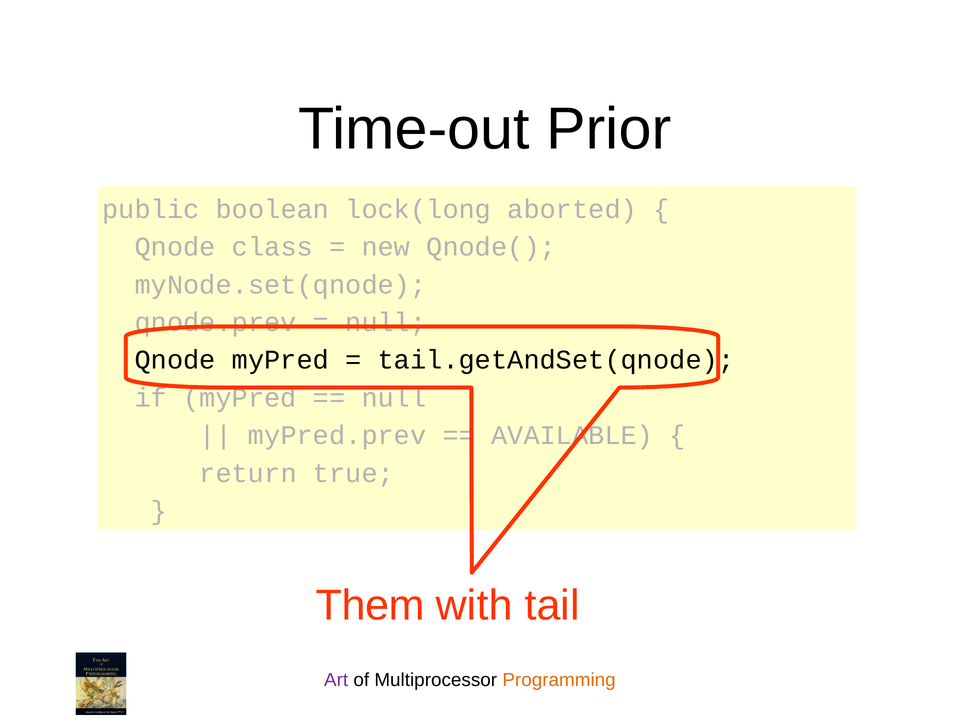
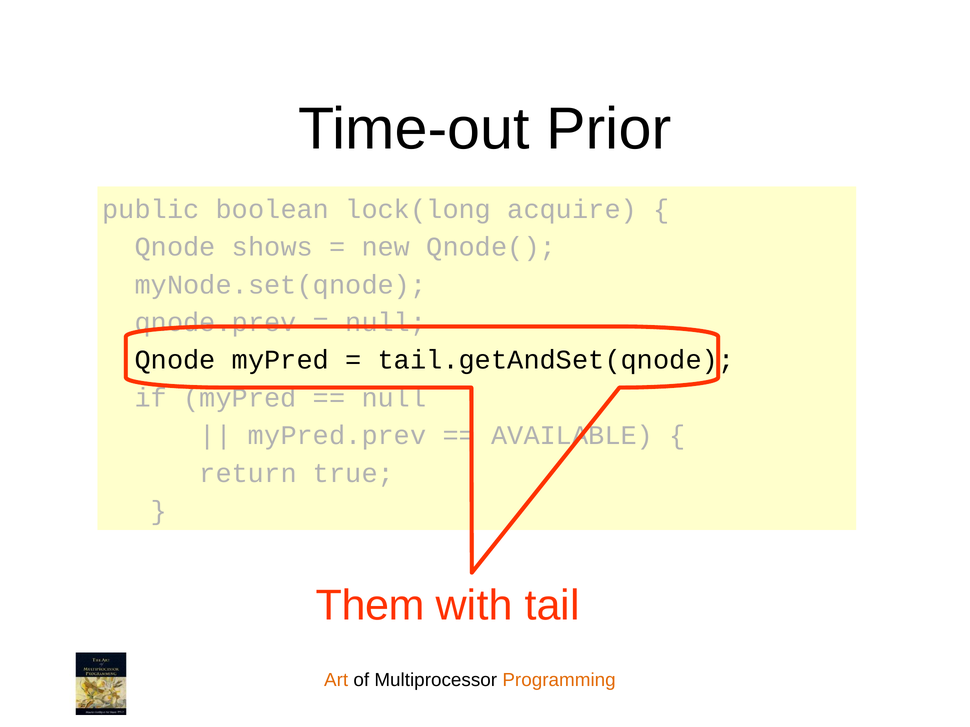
aborted: aborted -> acquire
class: class -> shows
Art colour: purple -> orange
